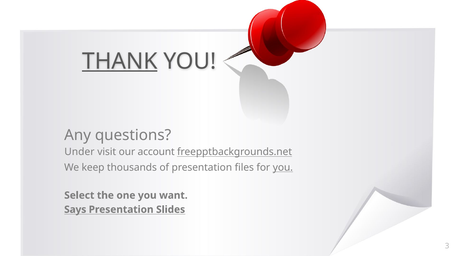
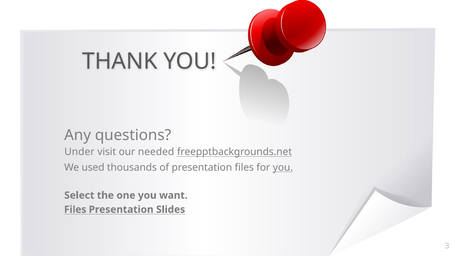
THANK underline: present -> none
account: account -> needed
keep: keep -> used
Says at (75, 209): Says -> Files
